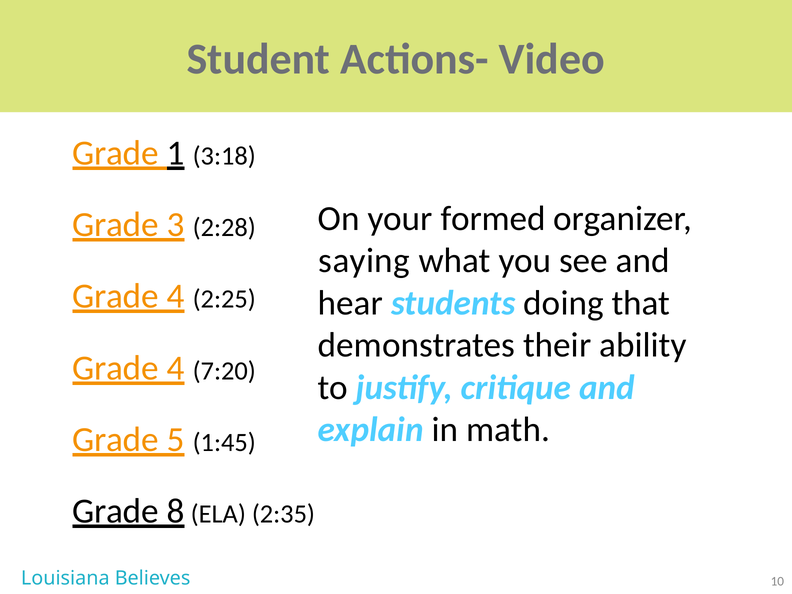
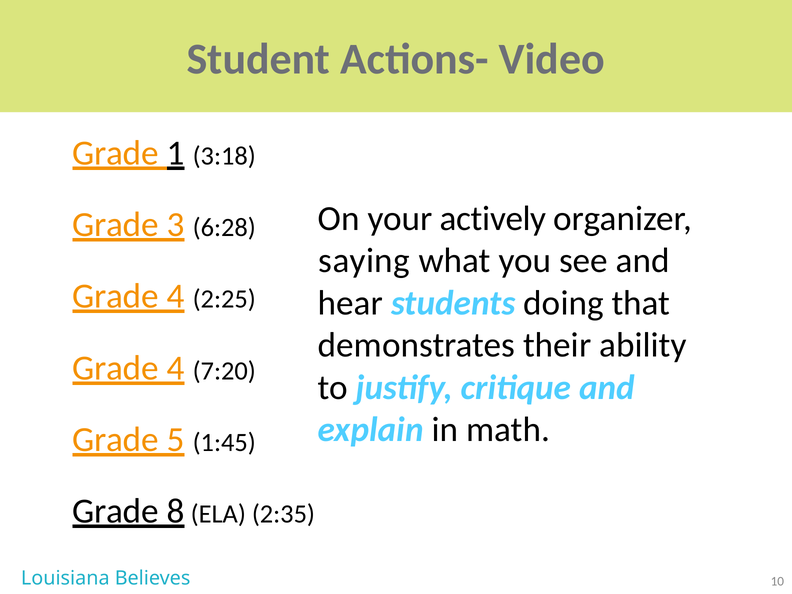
formed: formed -> actively
2:28: 2:28 -> 6:28
